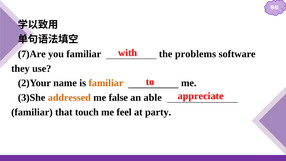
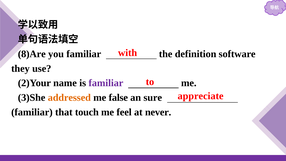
7)Are: 7)Are -> 8)Are
problems: problems -> definition
familiar at (106, 83) colour: orange -> purple
able: able -> sure
party: party -> never
